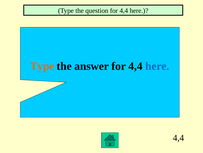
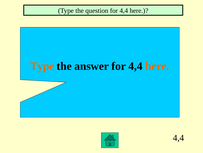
here at (157, 66) colour: blue -> orange
